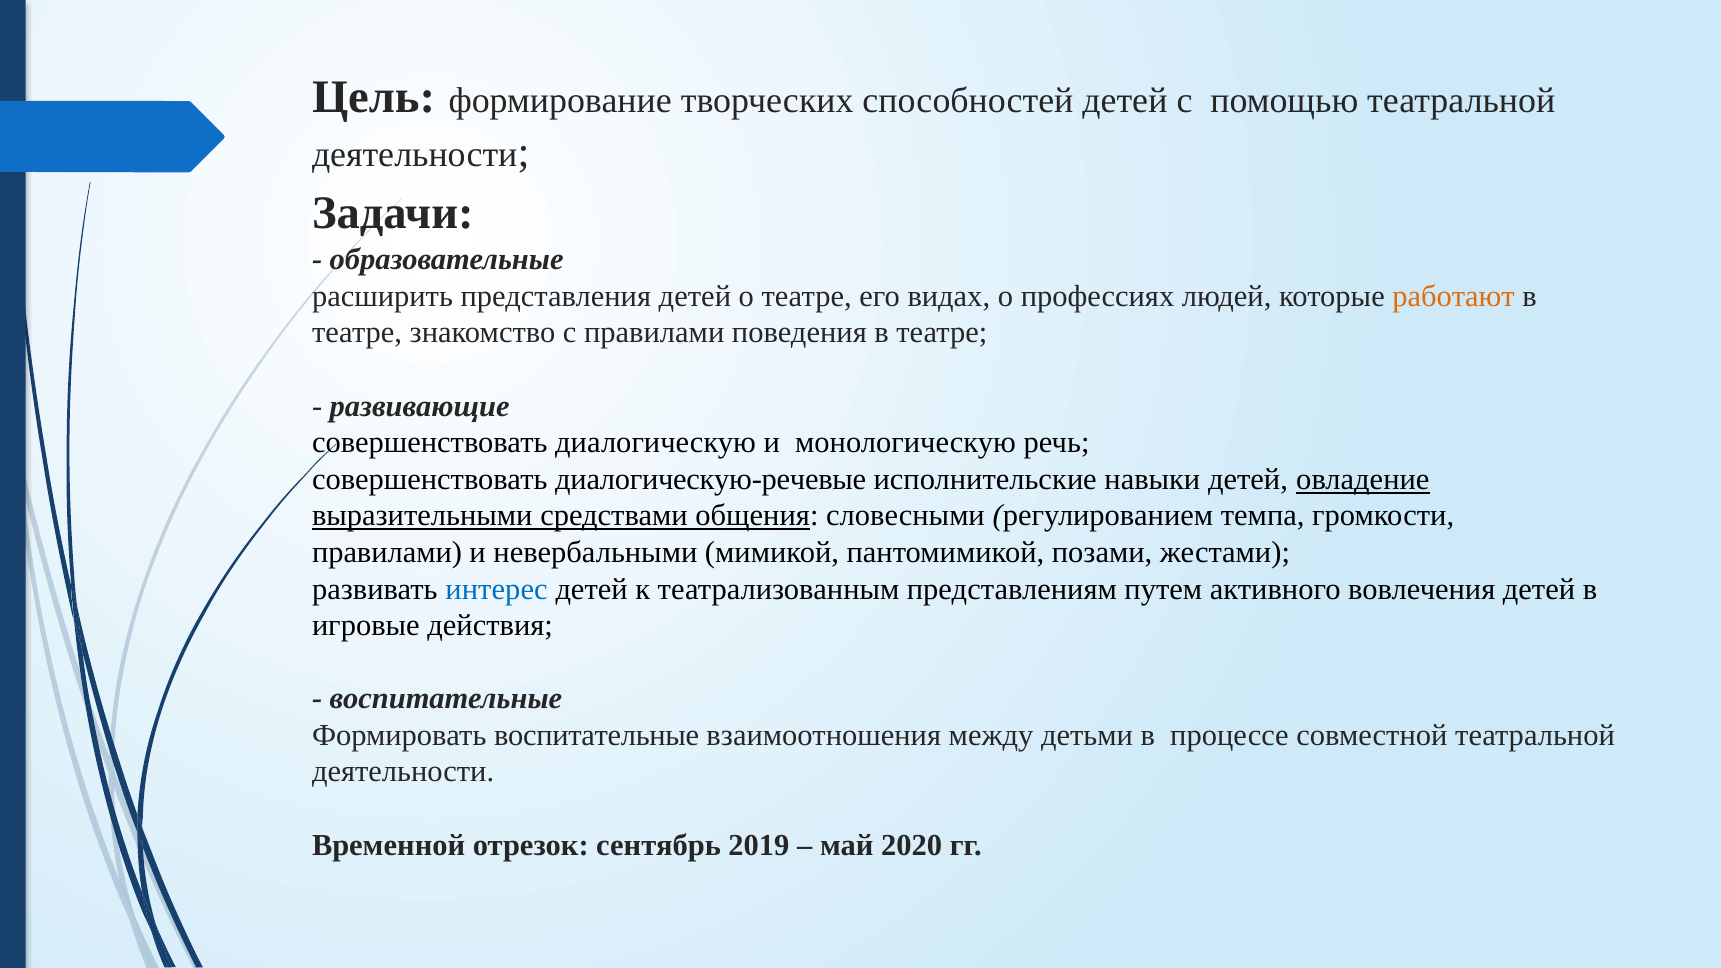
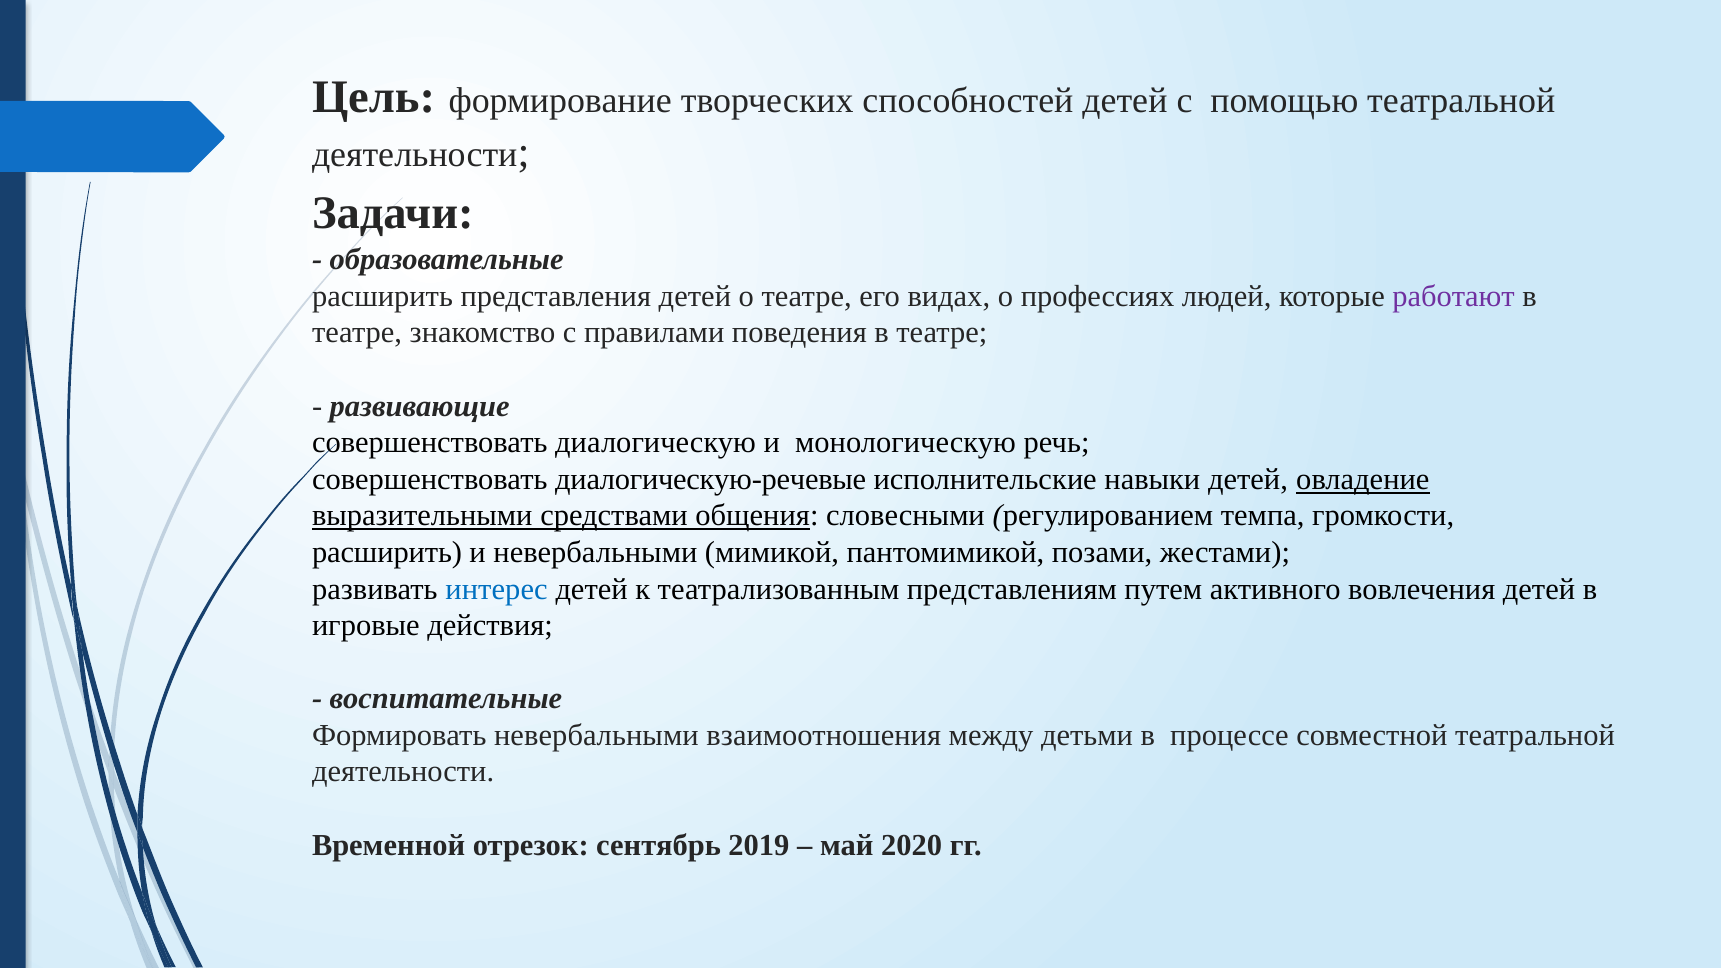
работают colour: orange -> purple
правилами at (387, 552): правилами -> расширить
Формировать воспитательные: воспитательные -> невербальными
